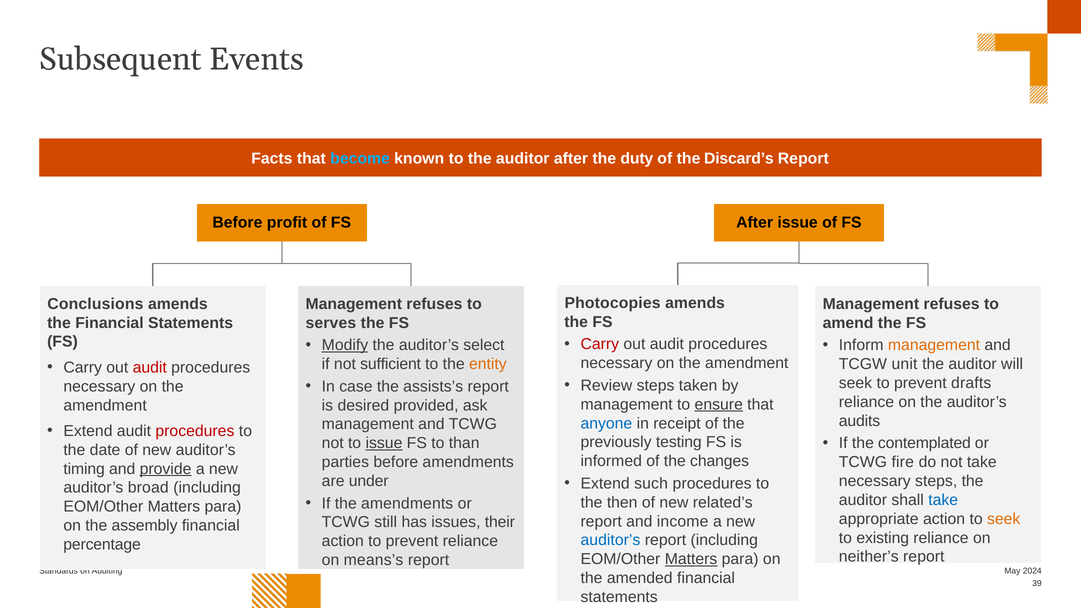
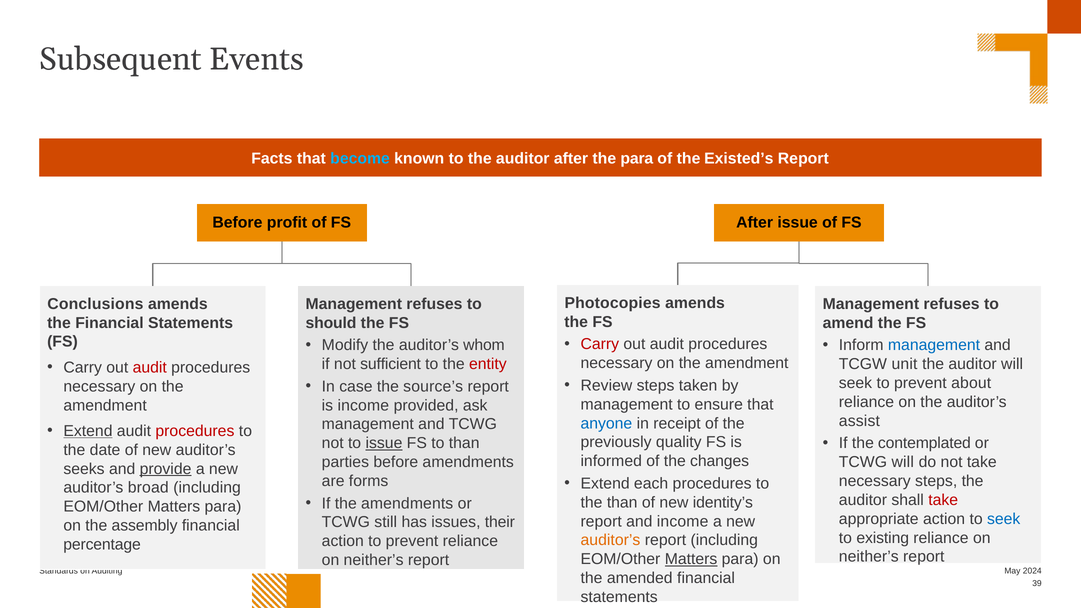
the duty: duty -> para
Discard’s: Discard’s -> Existed’s
serves: serves -> should
Modify underline: present -> none
select: select -> whom
management at (934, 345) colour: orange -> blue
entity colour: orange -> red
drafts: drafts -> about
assists’s: assists’s -> source’s
ensure underline: present -> none
is desired: desired -> income
audits: audits -> assist
Extend at (88, 431) underline: none -> present
testing: testing -> quality
TCWG fire: fire -> will
timing: timing -> seeks
under: under -> forms
such: such -> each
take at (943, 500) colour: blue -> red
the then: then -> than
related’s: related’s -> identity’s
seek at (1004, 519) colour: orange -> blue
auditor’s at (610, 540) colour: blue -> orange
means’s at (374, 560): means’s -> neither’s
